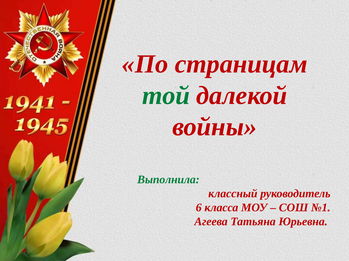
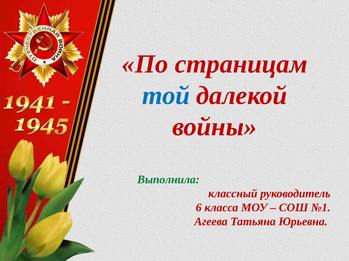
той colour: green -> blue
